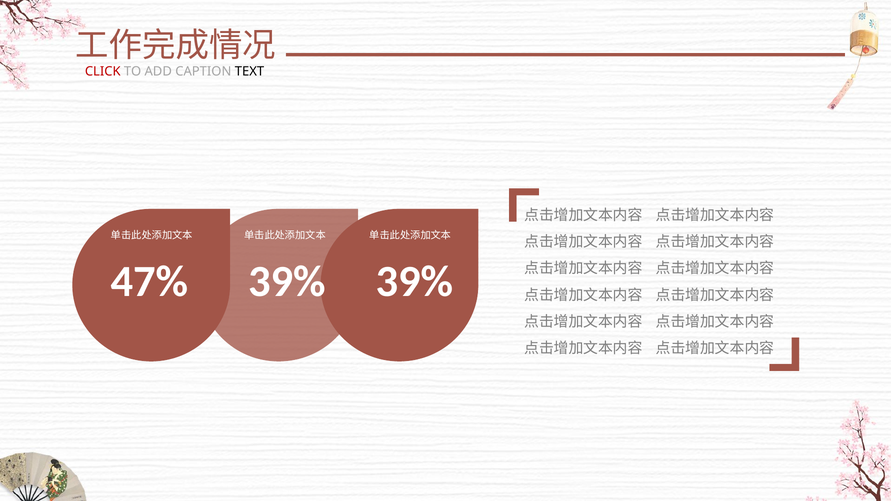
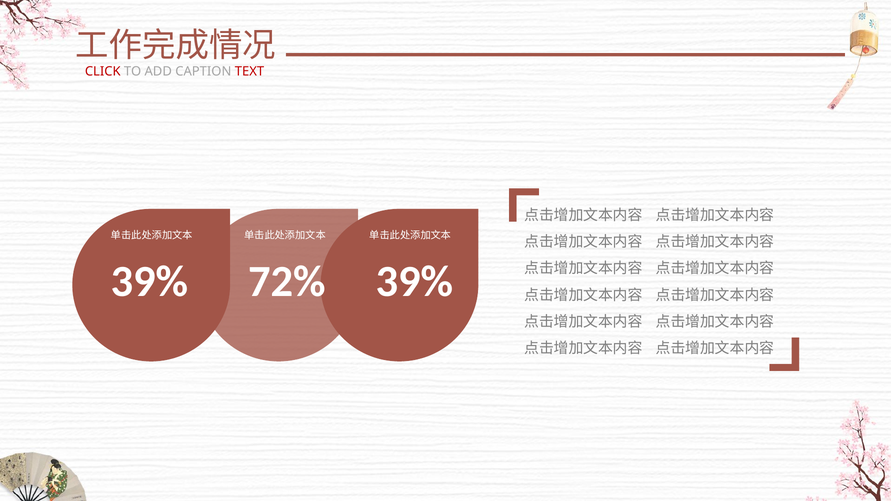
TEXT colour: black -> red
47% at (149, 282): 47% -> 39%
39% at (287, 282): 39% -> 72%
